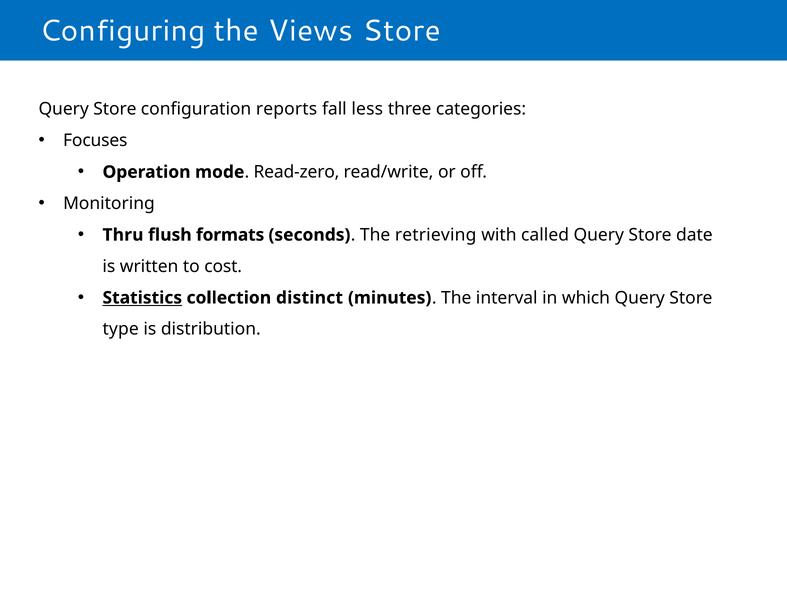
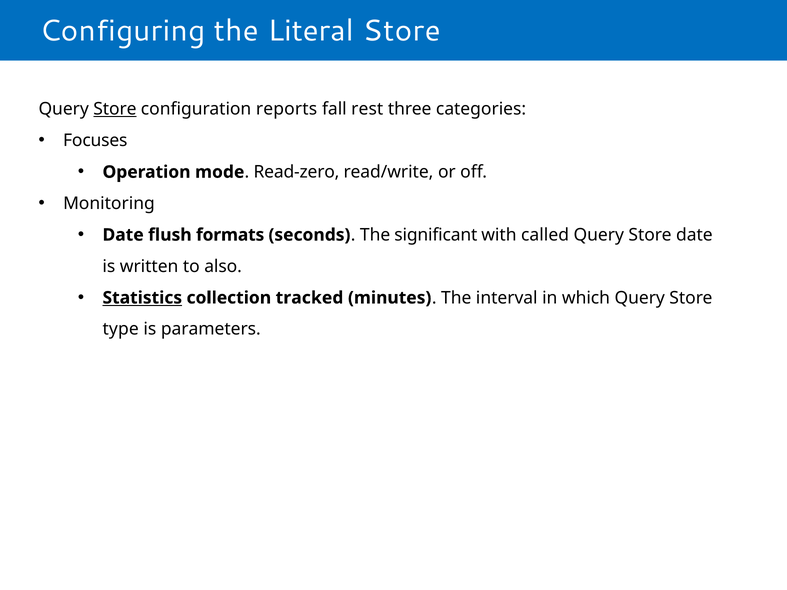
Views: Views -> Literal
Store at (115, 109) underline: none -> present
less: less -> rest
Thru at (123, 235): Thru -> Date
retrieving: retrieving -> significant
cost: cost -> also
distinct: distinct -> tracked
distribution: distribution -> parameters
